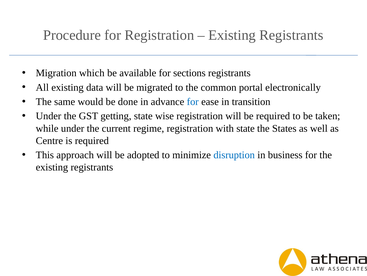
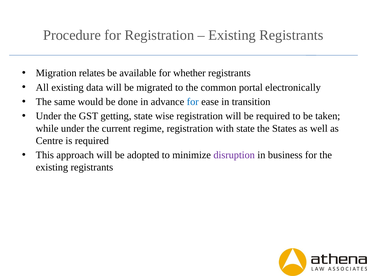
which: which -> relates
sections: sections -> whether
disruption colour: blue -> purple
